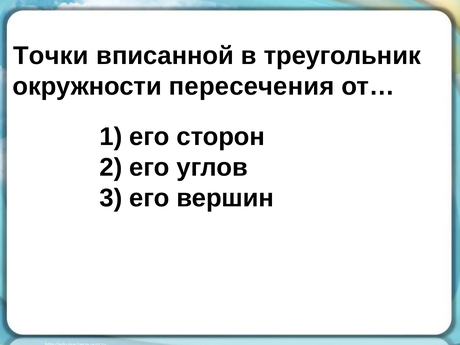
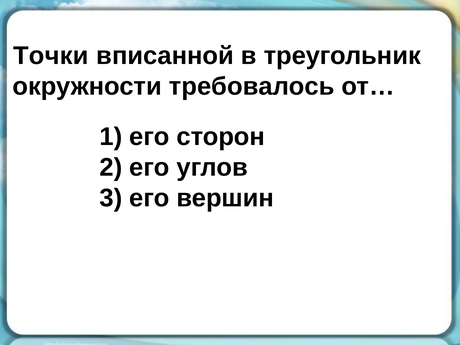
пересечения: пересечения -> требовалось
